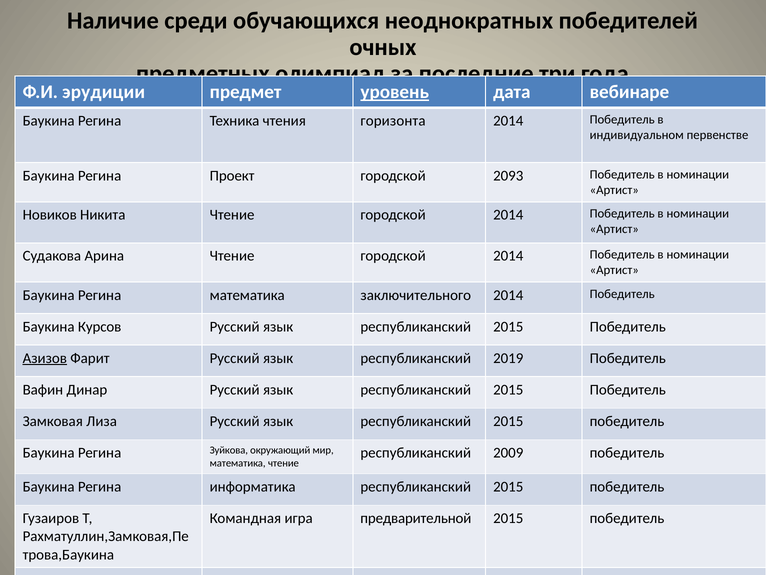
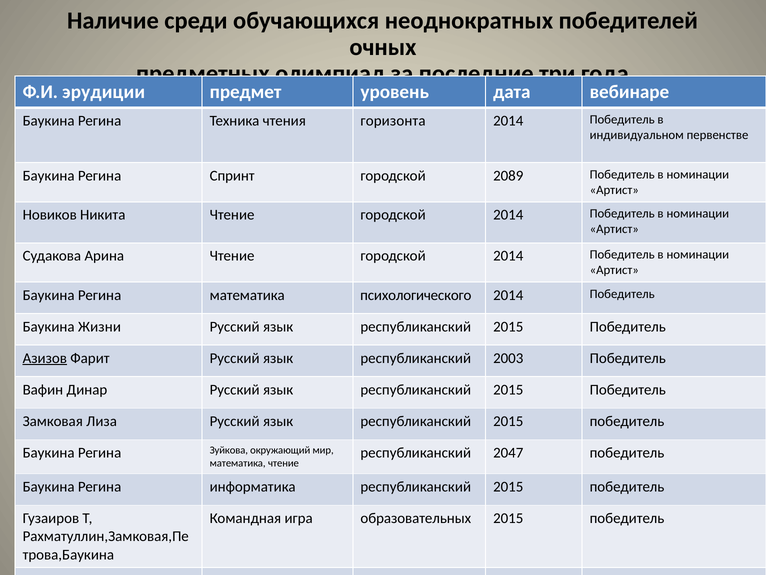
уровень underline: present -> none
Проект: Проект -> Спринт
2093: 2093 -> 2089
заключительного: заключительного -> психологического
Курсов: Курсов -> Жизни
2019: 2019 -> 2003
2009: 2009 -> 2047
предварительной: предварительной -> образовательных
